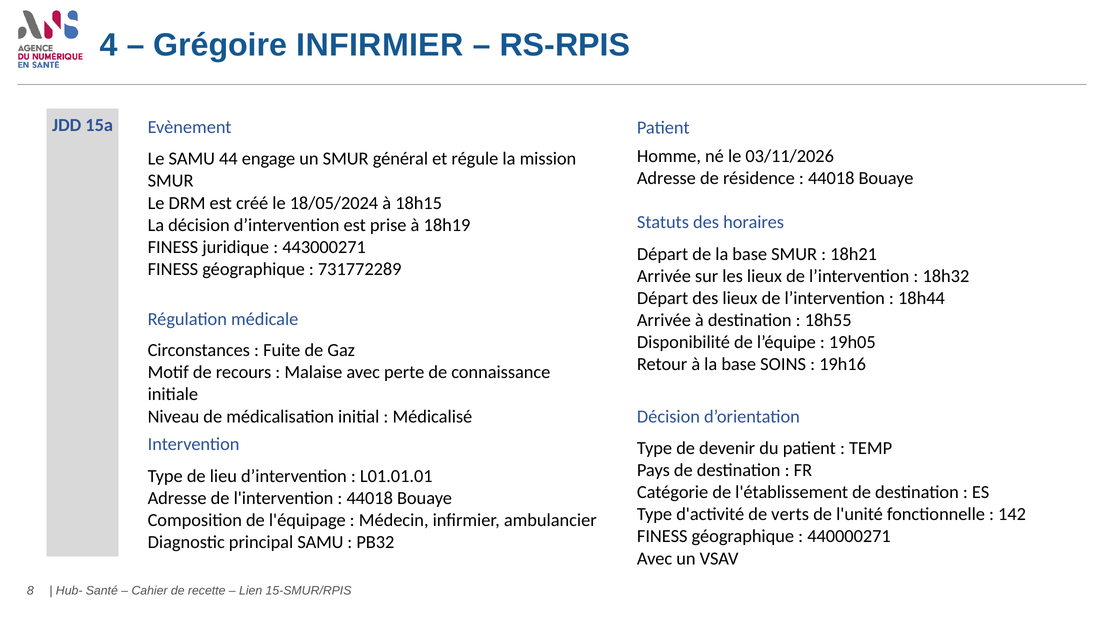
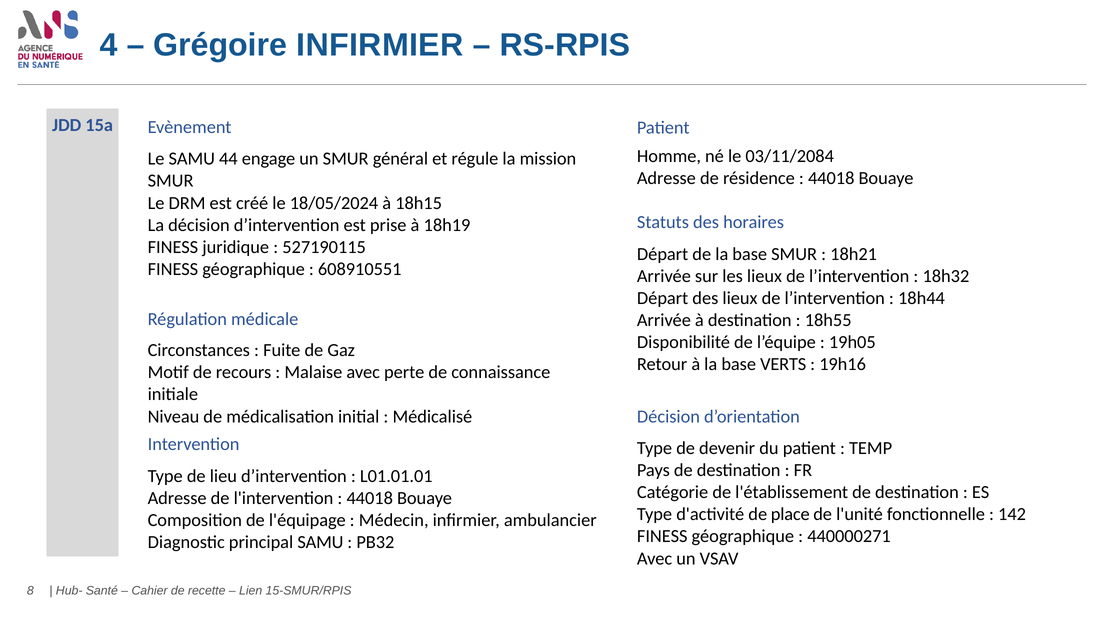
03/11/2026: 03/11/2026 -> 03/11/2084
443000271: 443000271 -> 527190115
731772289: 731772289 -> 608910551
SOINS: SOINS -> VERTS
verts: verts -> place
